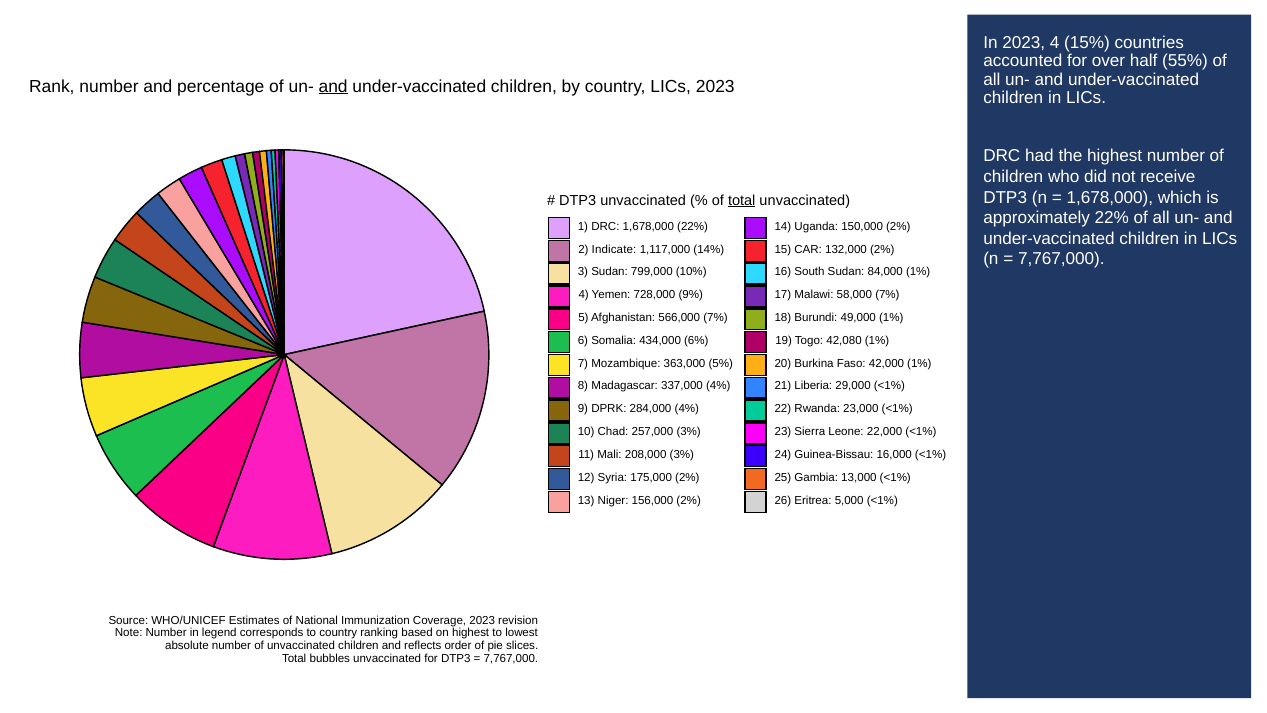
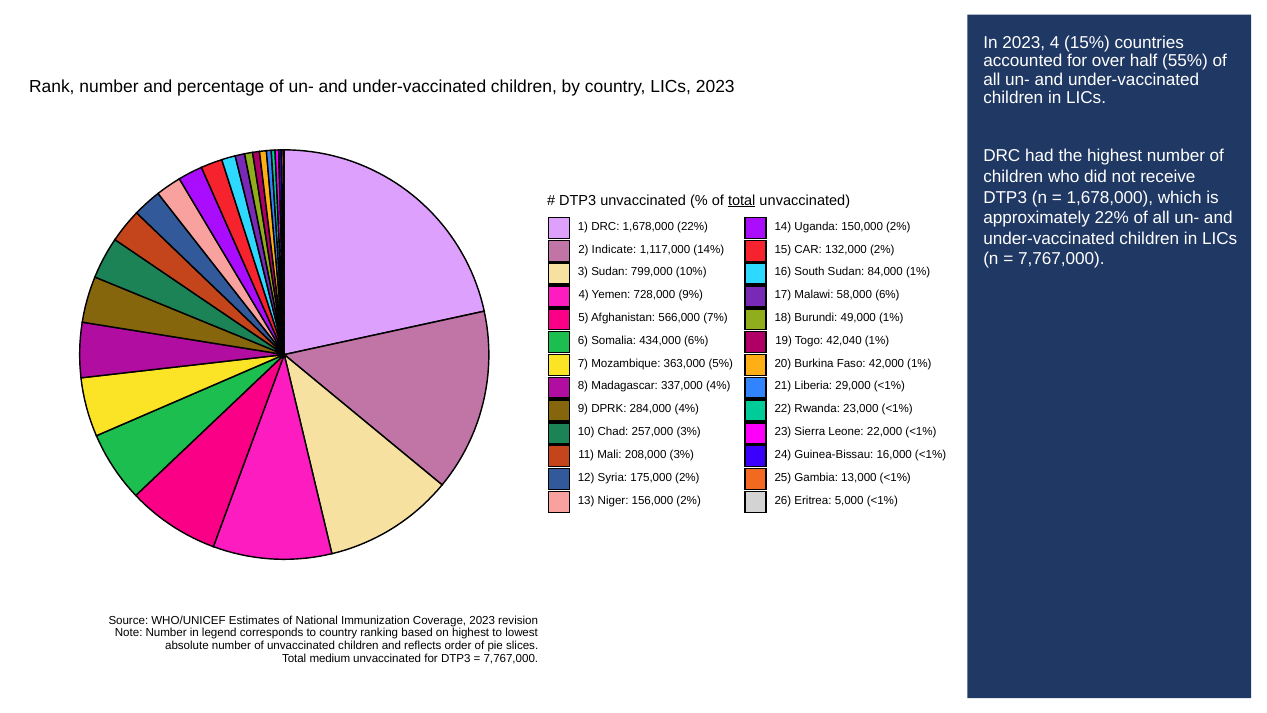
and at (333, 86) underline: present -> none
58,000 7%: 7% -> 6%
42,080: 42,080 -> 42,040
bubbles: bubbles -> medium
